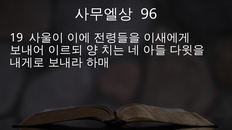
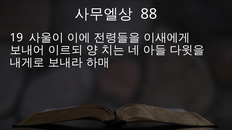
96: 96 -> 88
